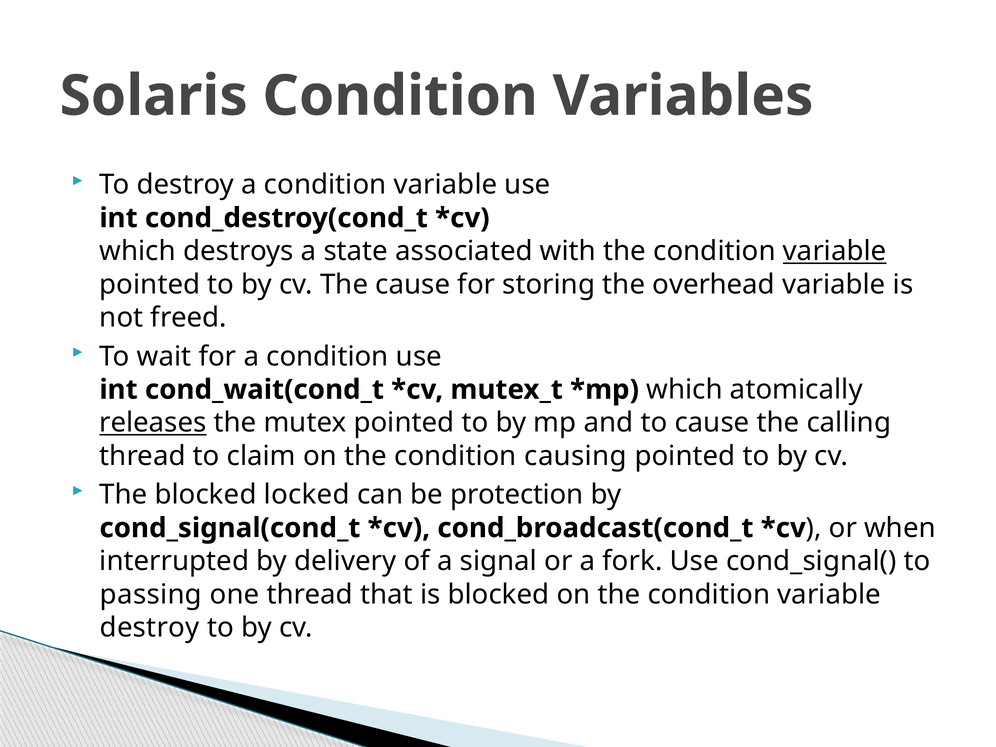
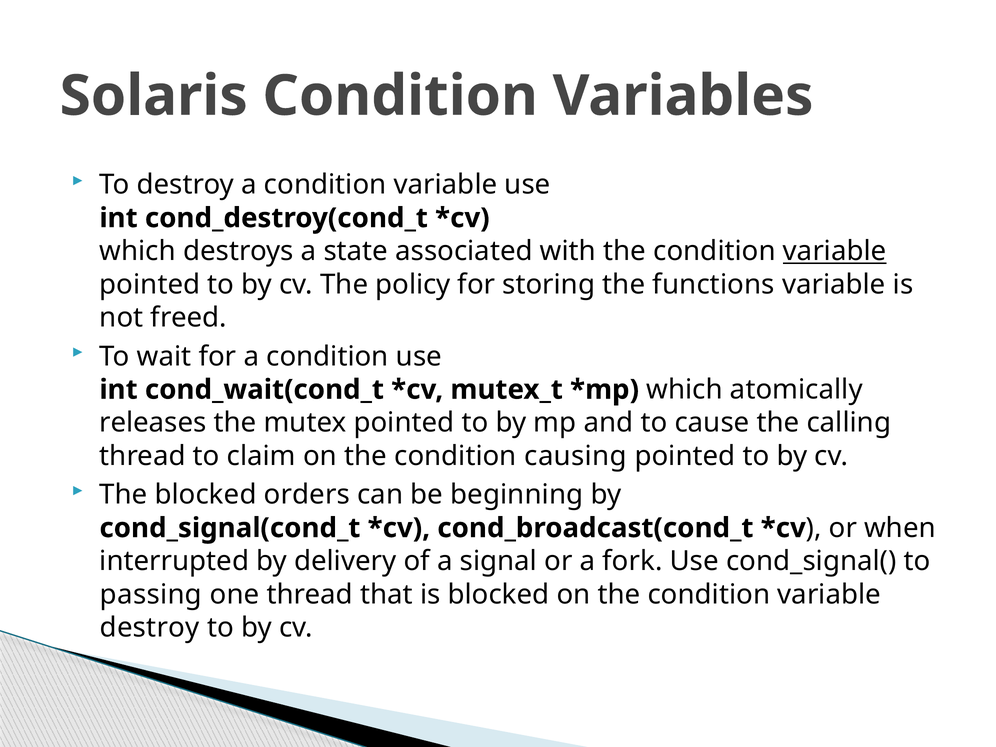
The cause: cause -> policy
overhead: overhead -> functions
releases underline: present -> none
locked: locked -> orders
protection: protection -> beginning
